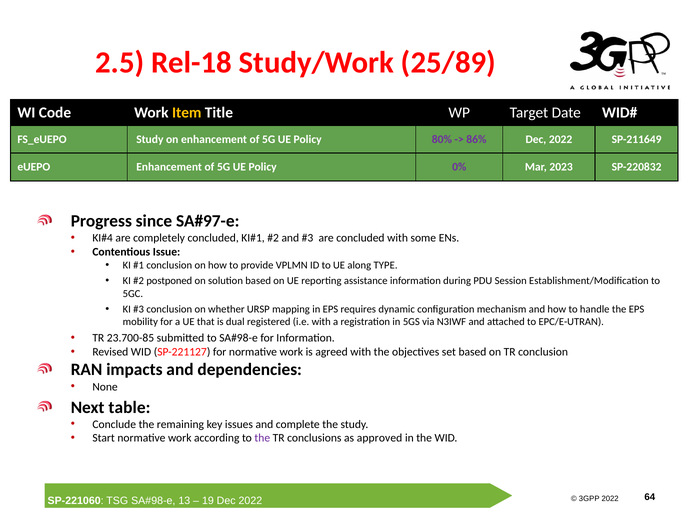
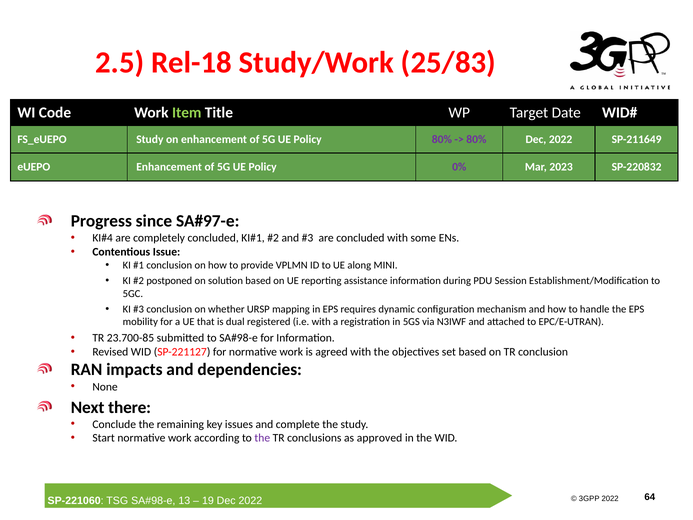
25/89: 25/89 -> 25/83
Item colour: yellow -> light green
86% at (476, 139): 86% -> 80%
TYPE: TYPE -> MINI
table: table -> there
